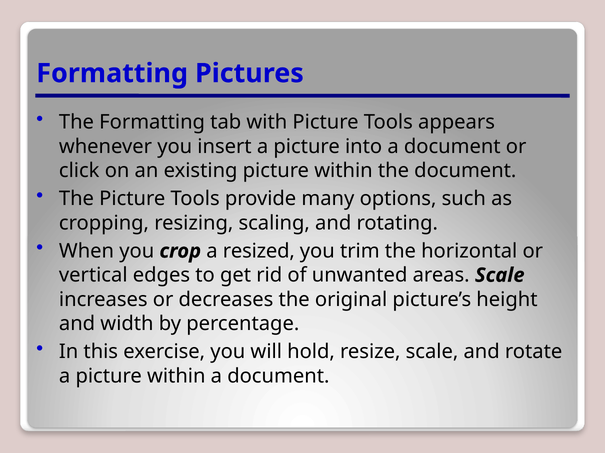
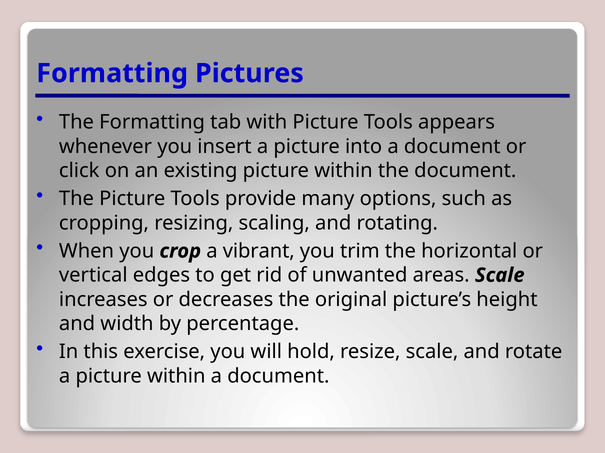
resized: resized -> vibrant
